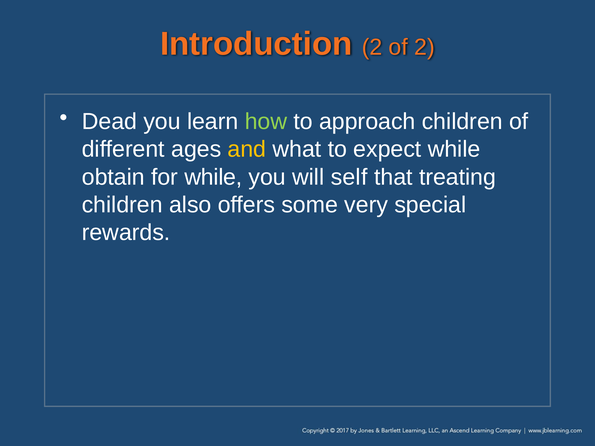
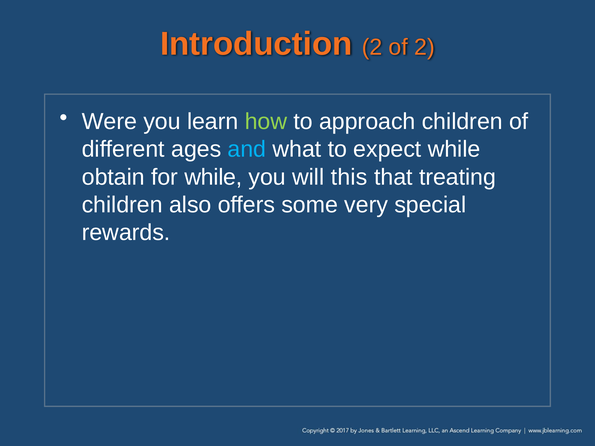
Dead: Dead -> Were
and colour: yellow -> light blue
self: self -> this
